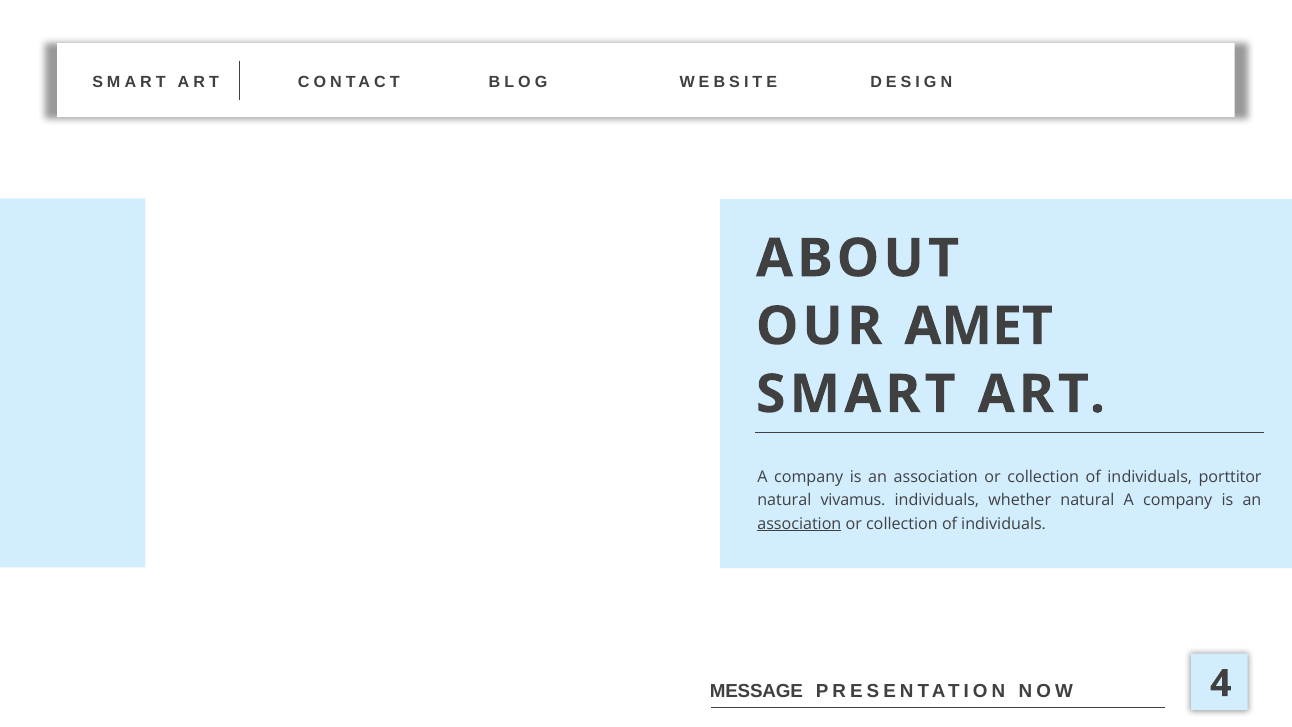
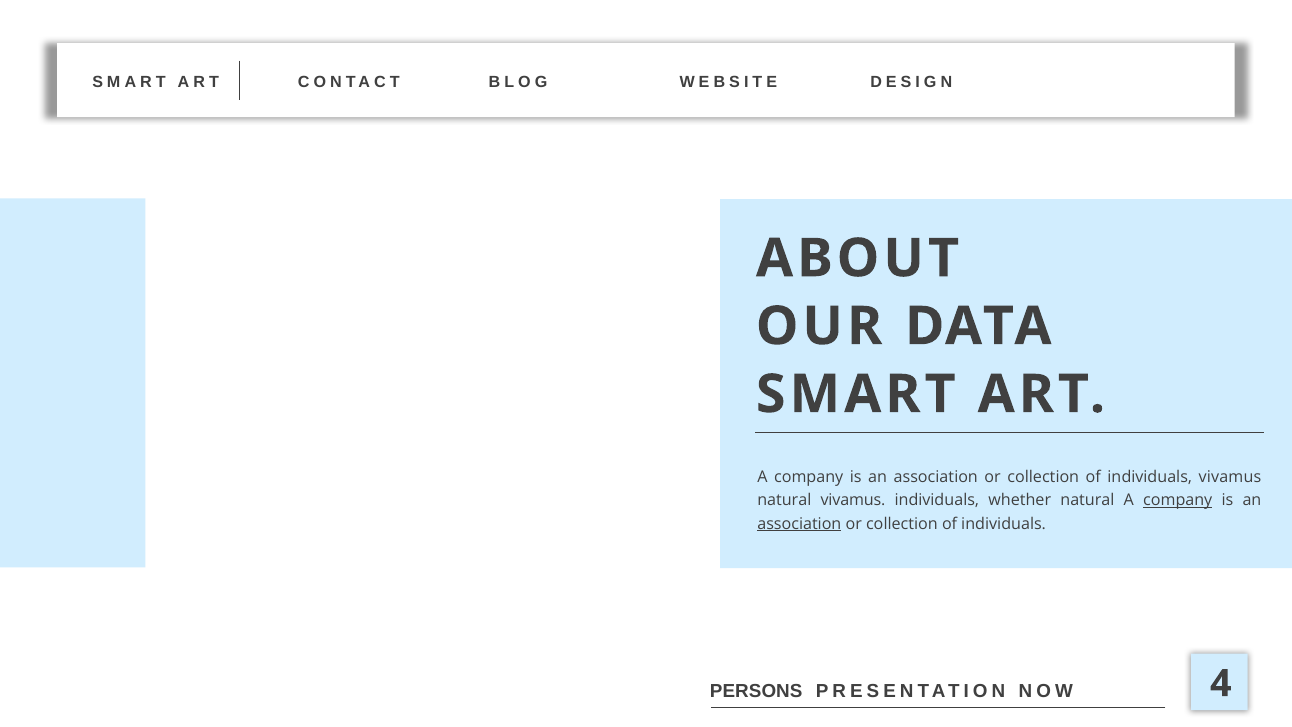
AMET: AMET -> DATA
individuals porttitor: porttitor -> vivamus
company at (1178, 500) underline: none -> present
MESSAGE: MESSAGE -> PERSONS
